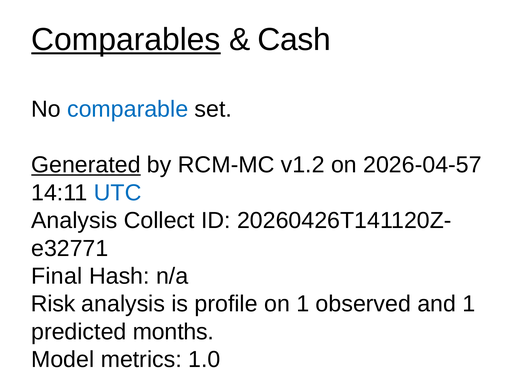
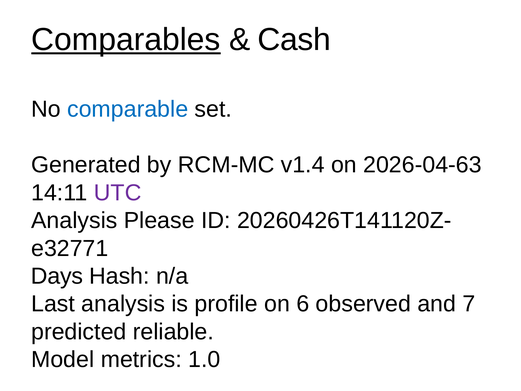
Generated underline: present -> none
v1.2: v1.2 -> v1.4
2026-04-57: 2026-04-57 -> 2026-04-63
UTC colour: blue -> purple
Collect: Collect -> Please
Final: Final -> Days
Risk: Risk -> Last
on 1: 1 -> 6
and 1: 1 -> 7
months: months -> reliable
